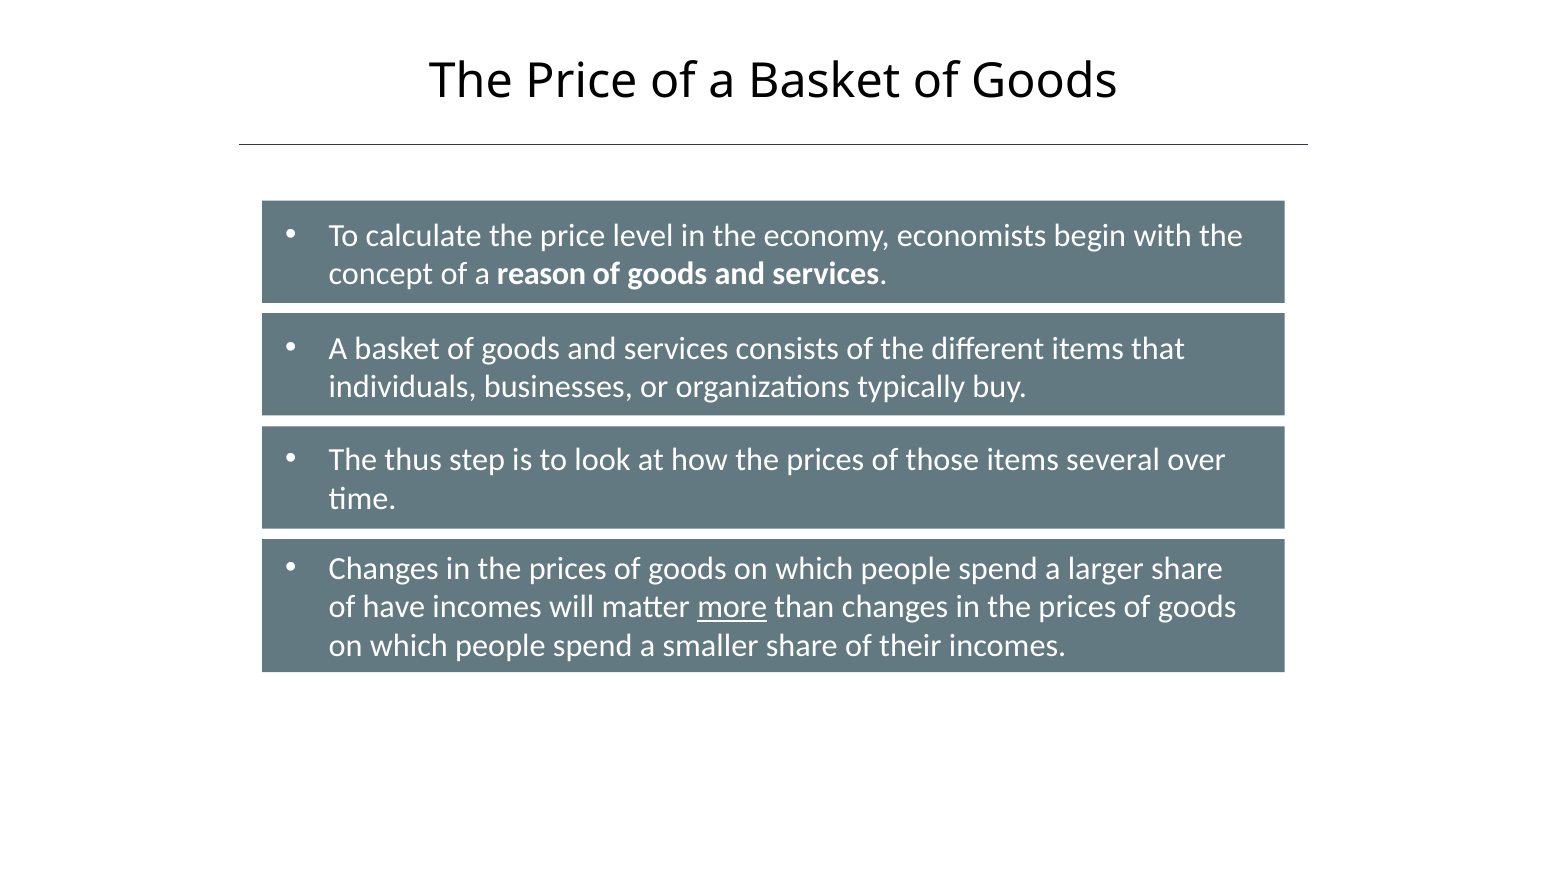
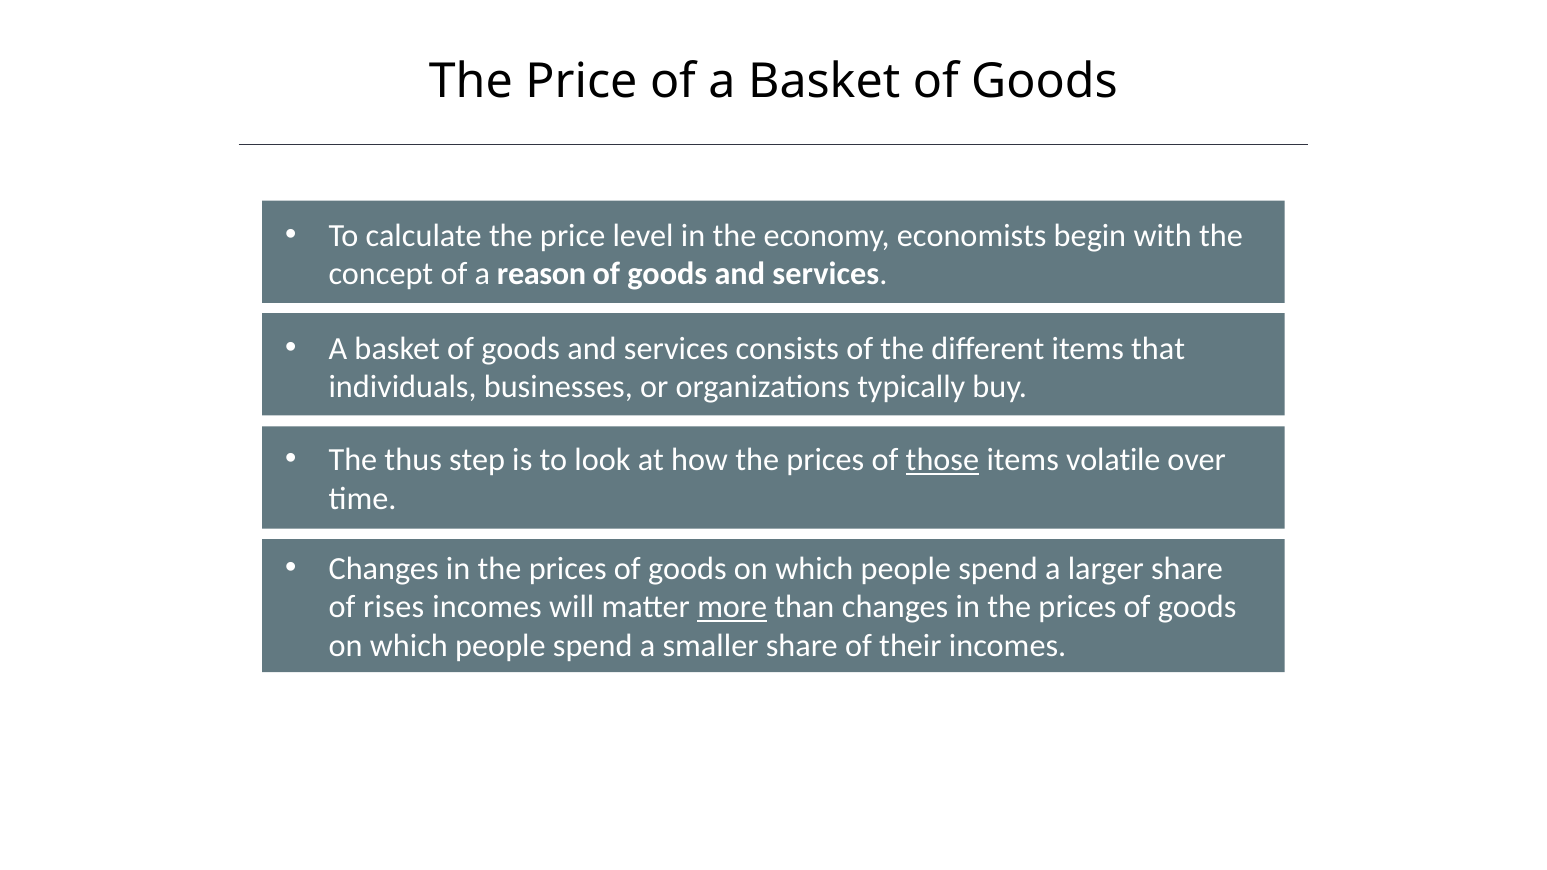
those underline: none -> present
several: several -> volatile
have: have -> rises
